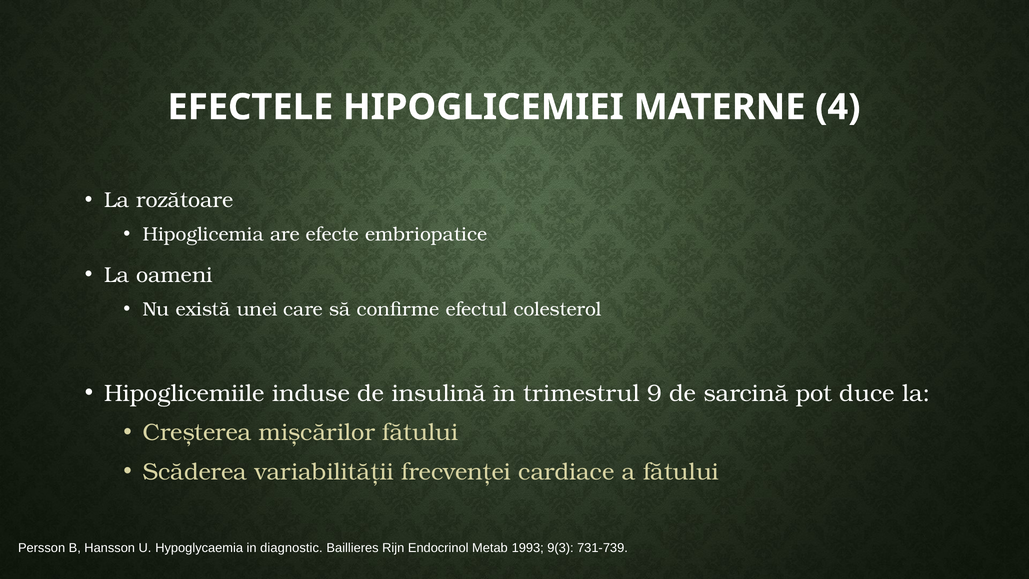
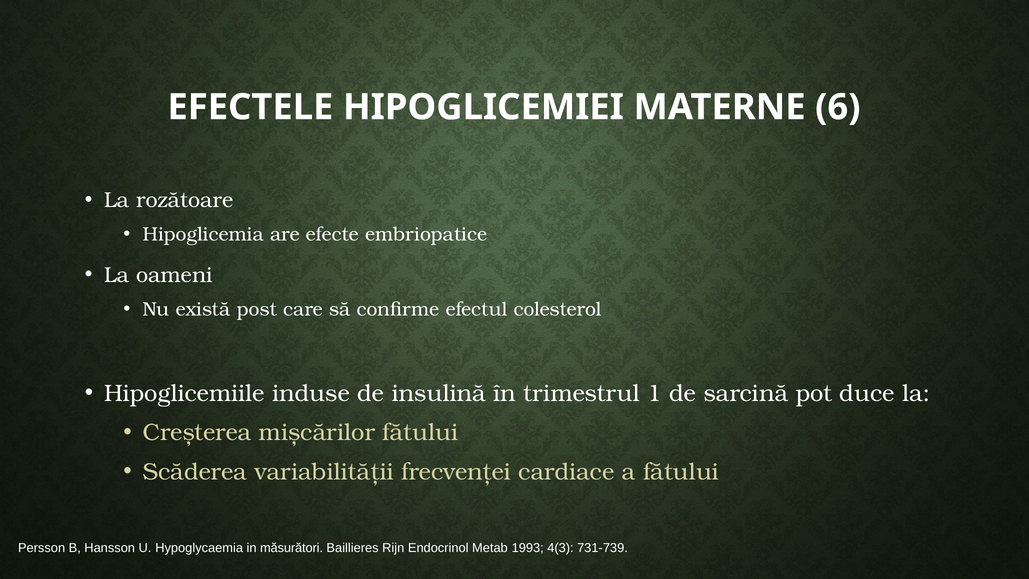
4: 4 -> 6
unei: unei -> post
9: 9 -> 1
diagnostic: diagnostic -> măsurători
9(3: 9(3 -> 4(3
